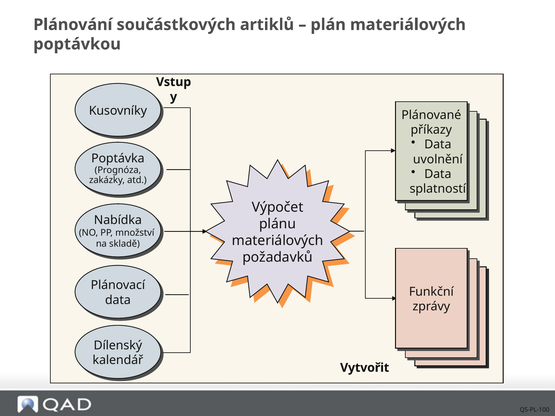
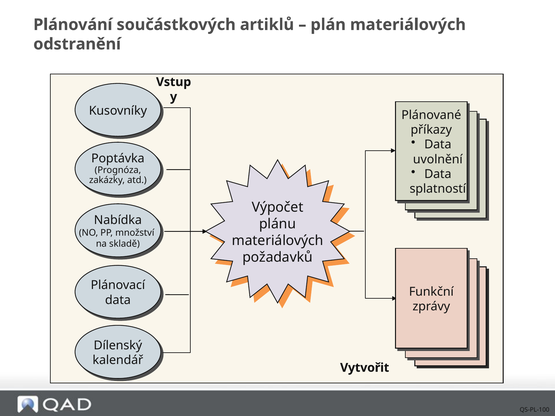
poptávkou: poptávkou -> odstranění
